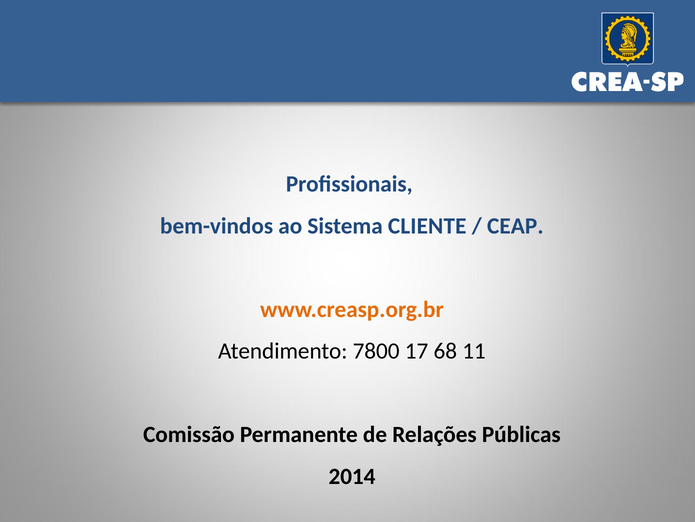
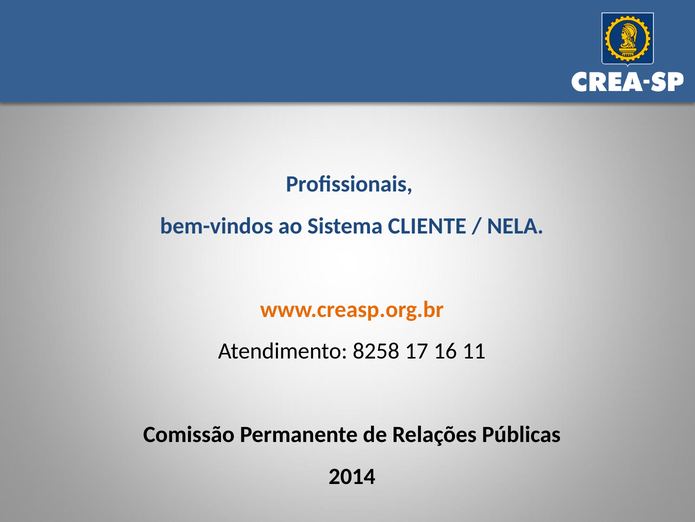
CEAP: CEAP -> NELA
7800: 7800 -> 8258
68: 68 -> 16
